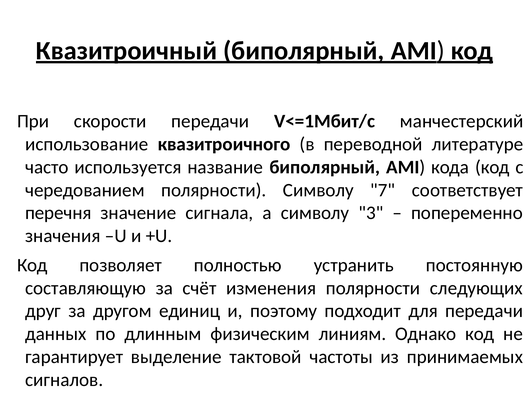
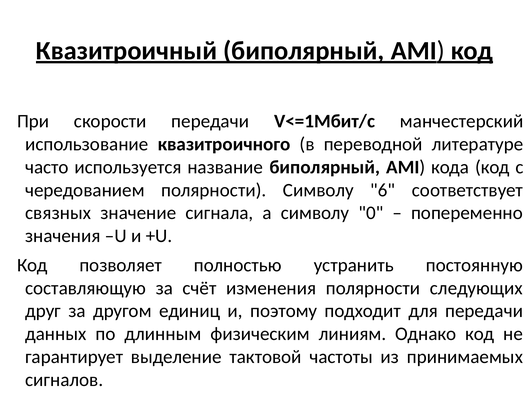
7: 7 -> 6
перечня: перечня -> связных
3: 3 -> 0
